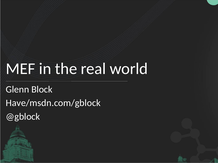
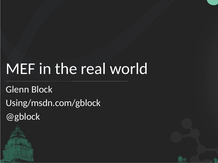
Have/msdn.com/gblock: Have/msdn.com/gblock -> Using/msdn.com/gblock
